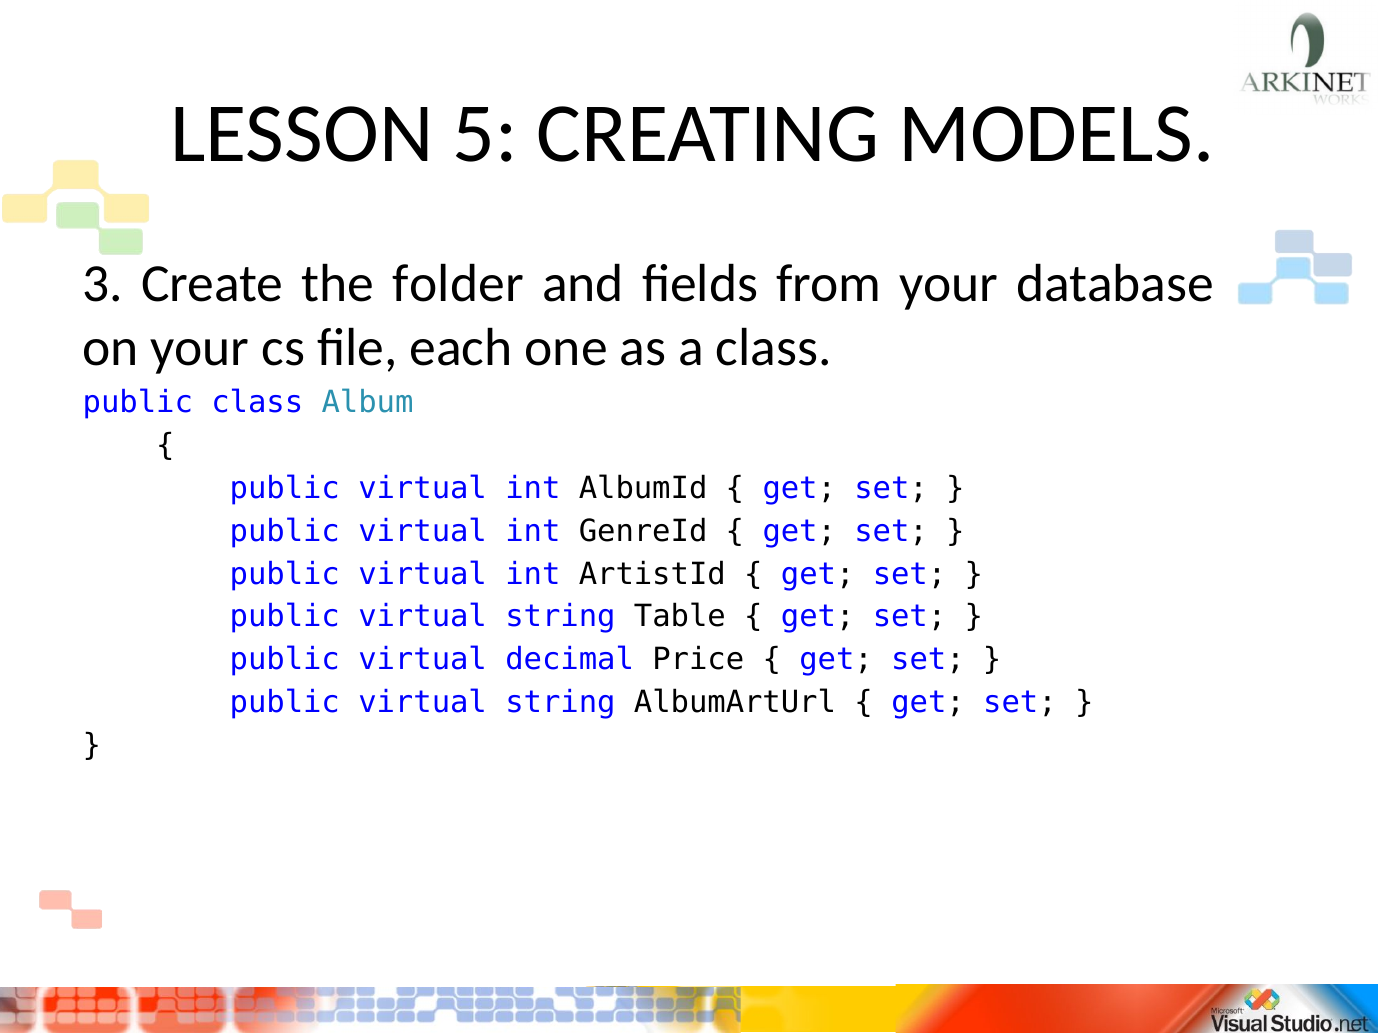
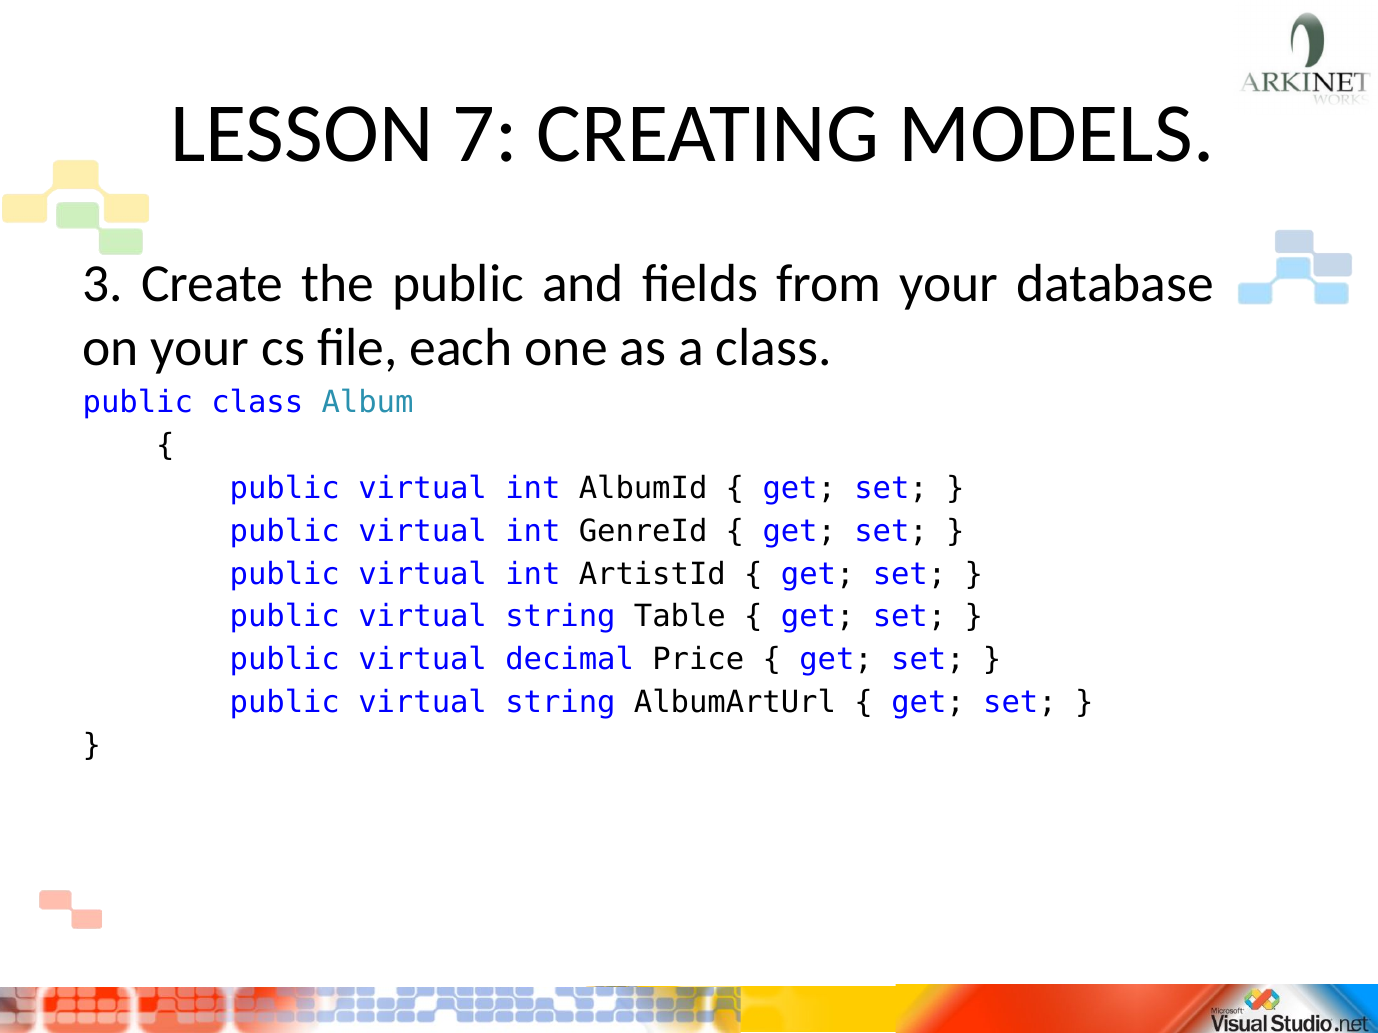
5: 5 -> 7
the folder: folder -> public
